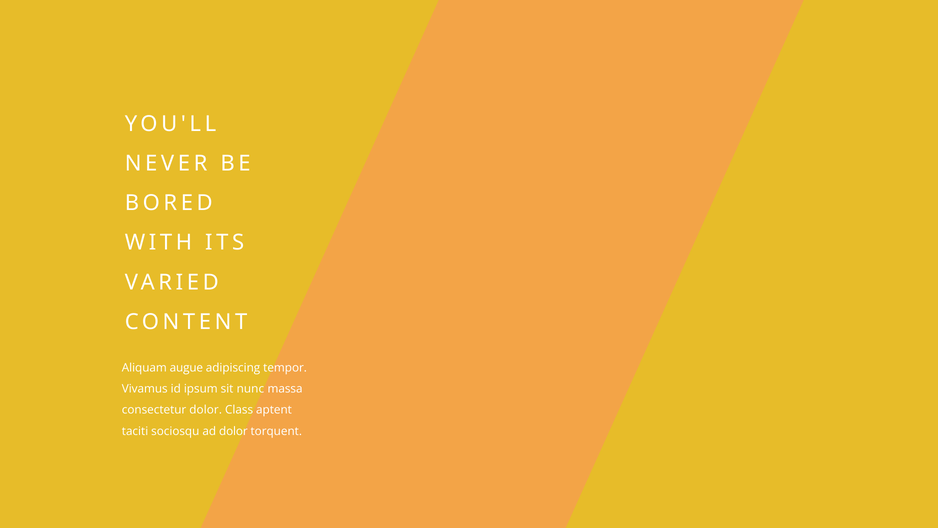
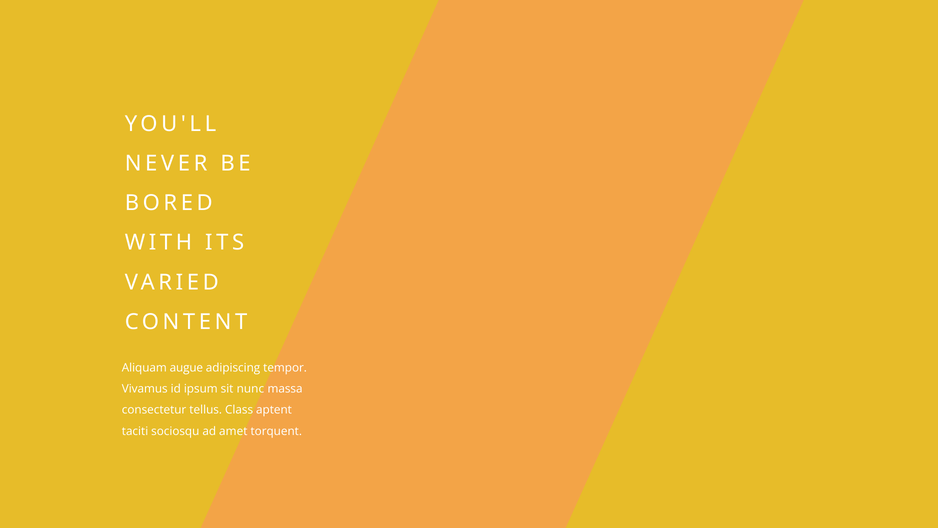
consectetur dolor: dolor -> tellus
ad dolor: dolor -> amet
